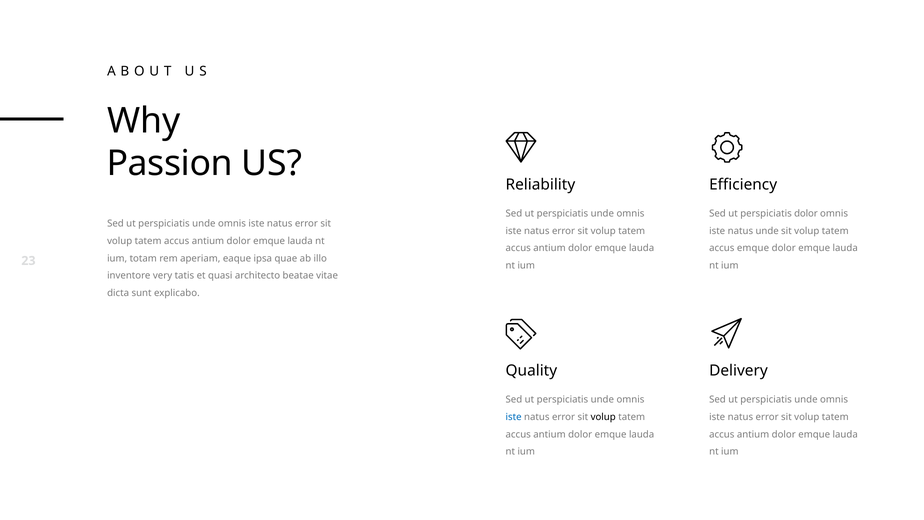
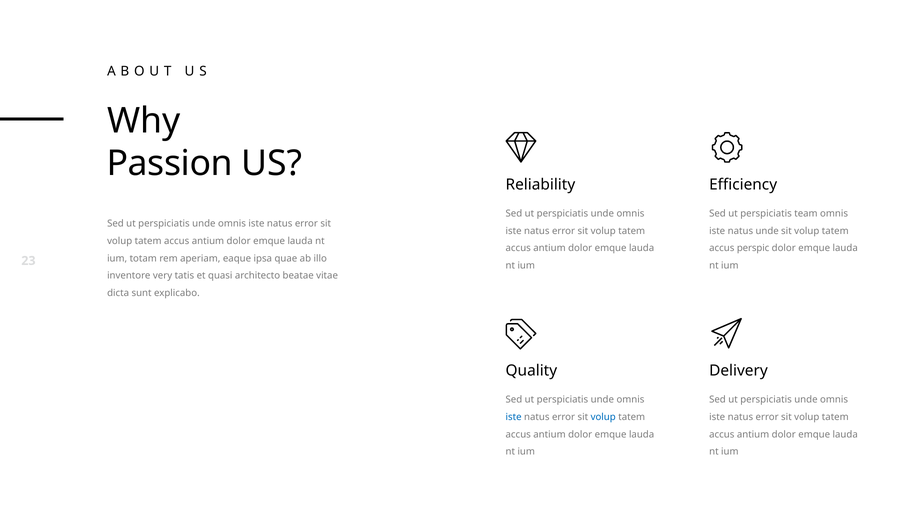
perspiciatis dolor: dolor -> team
accus emque: emque -> perspic
volup at (603, 417) colour: black -> blue
